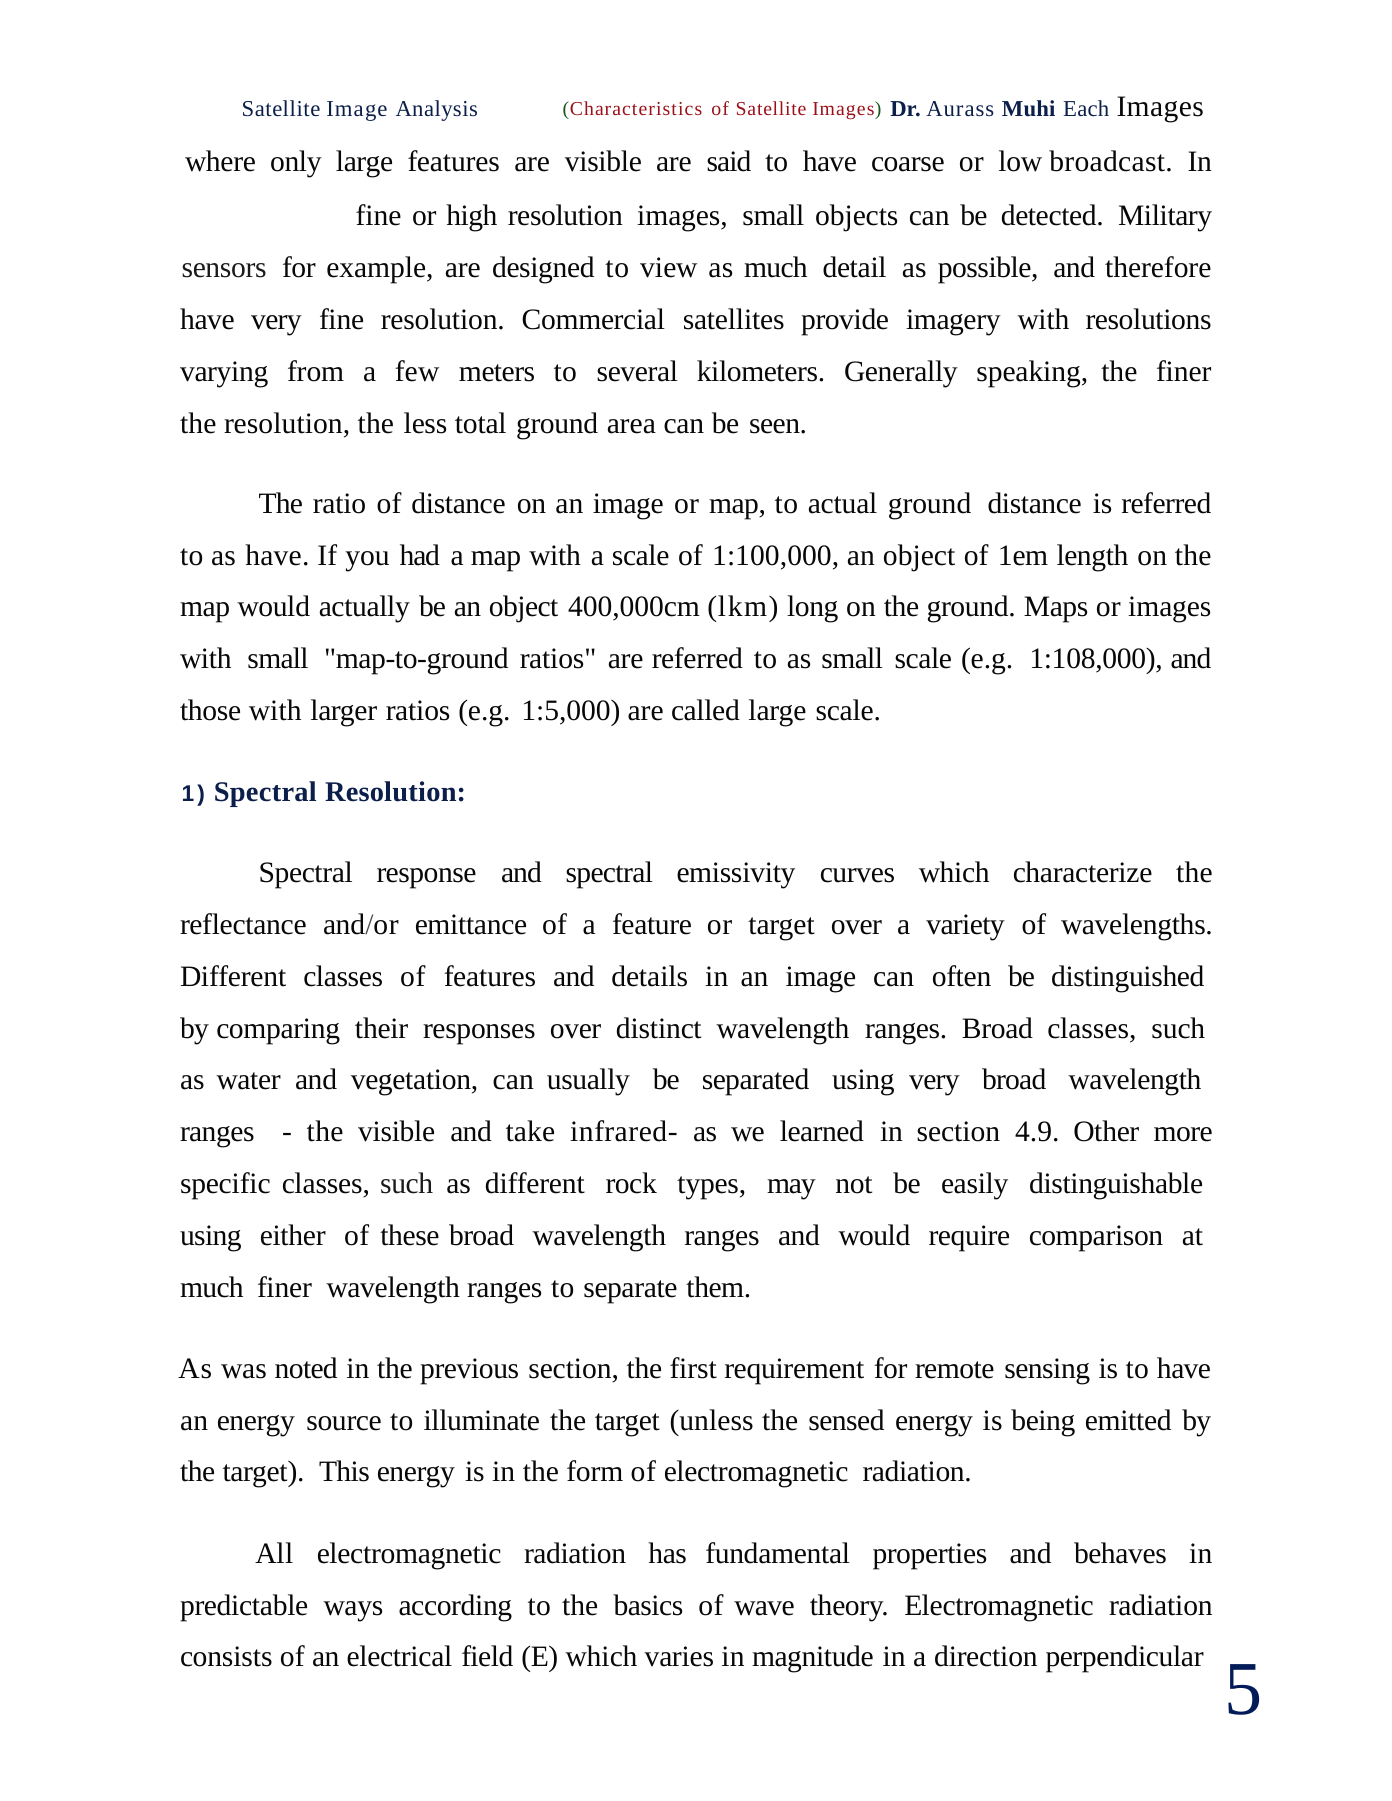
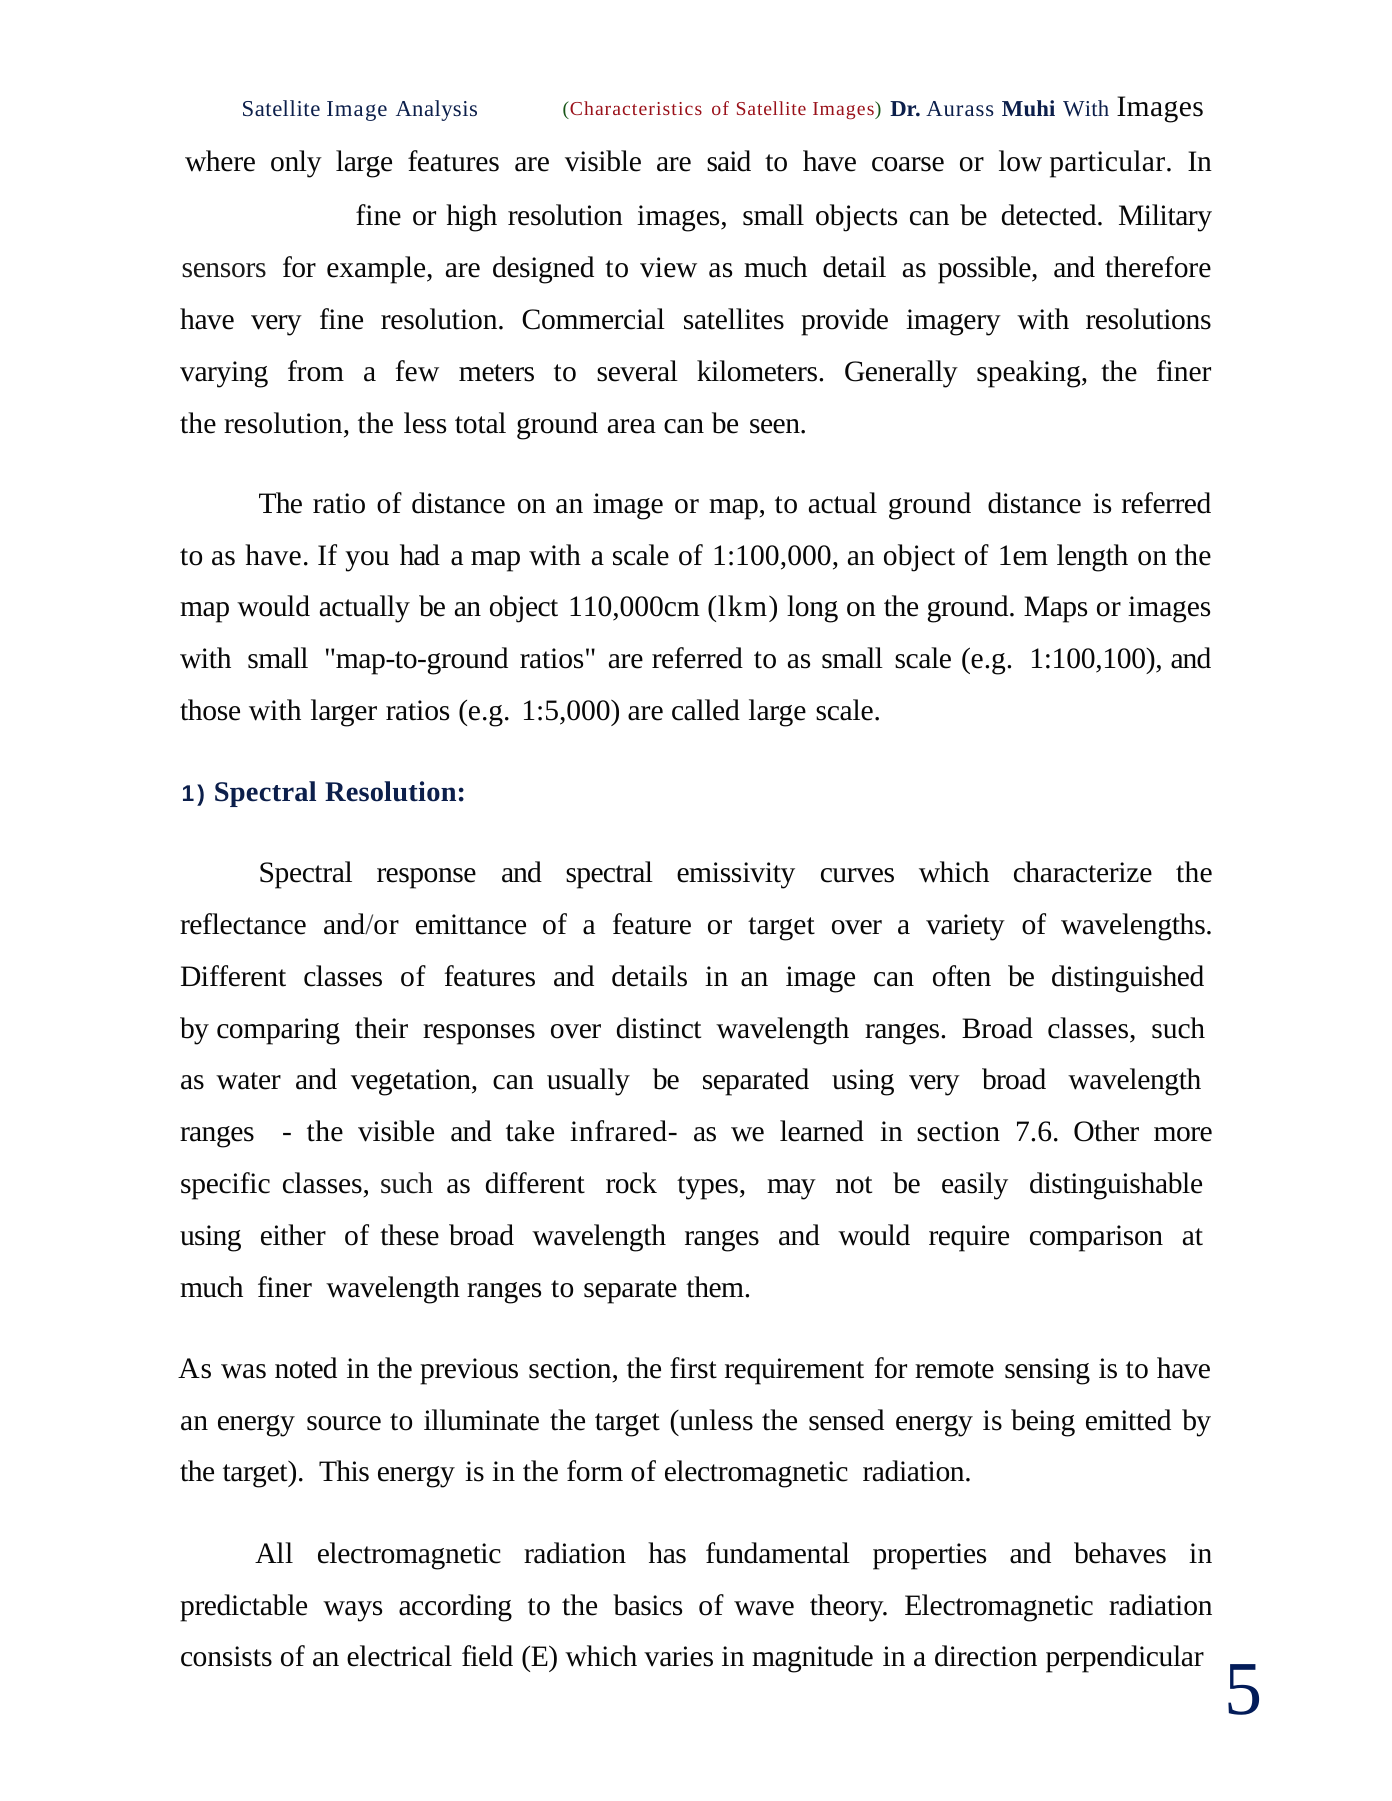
Muhi Each: Each -> With
broadcast: broadcast -> particular
400,000cm: 400,000cm -> 110,000cm
1:108,000: 1:108,000 -> 1:100,100
4.9: 4.9 -> 7.6
